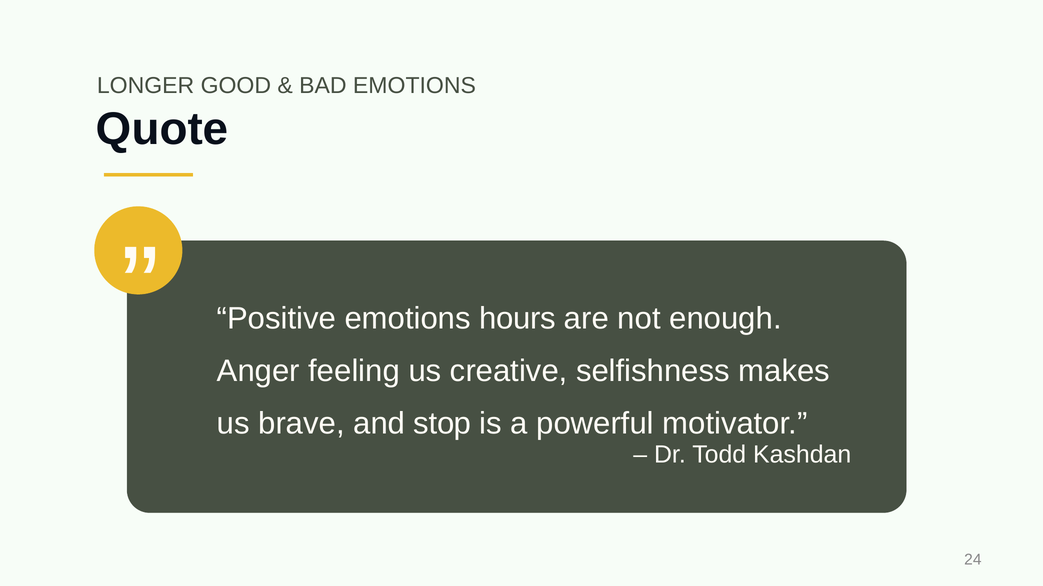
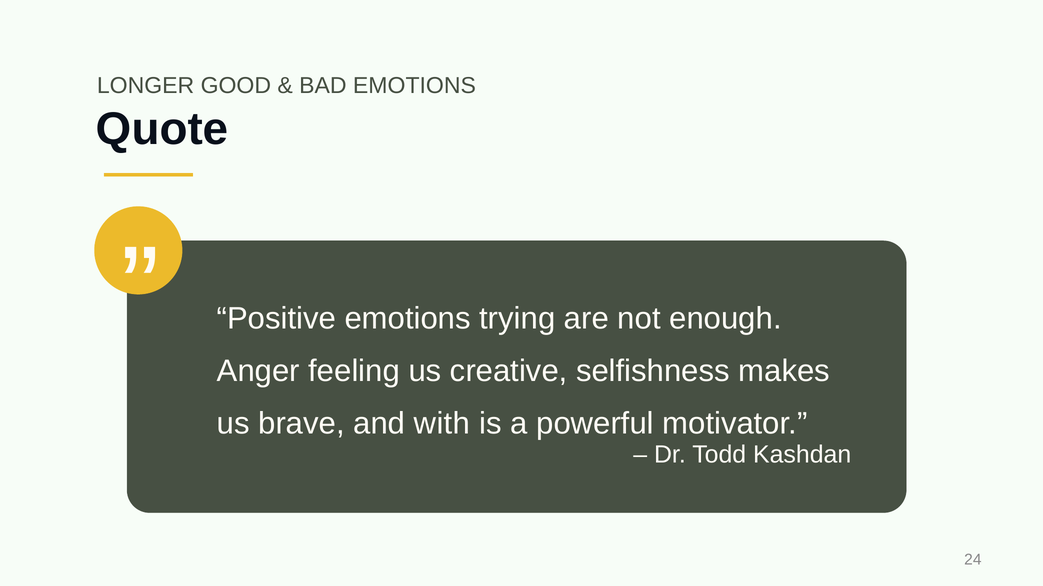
hours: hours -> trying
stop: stop -> with
